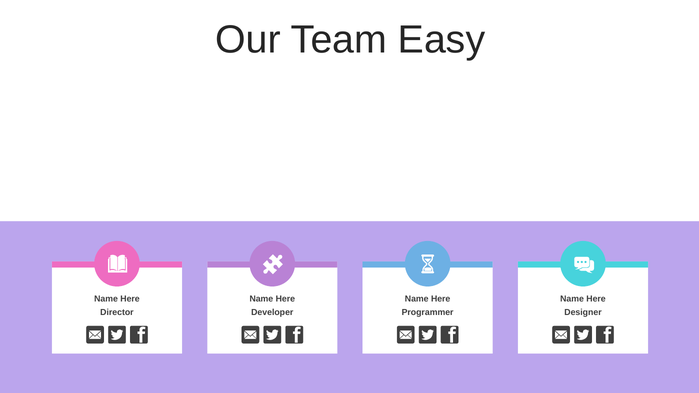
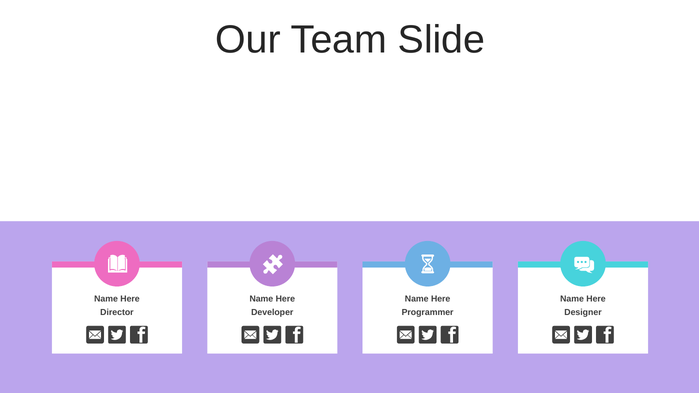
Easy: Easy -> Slide
